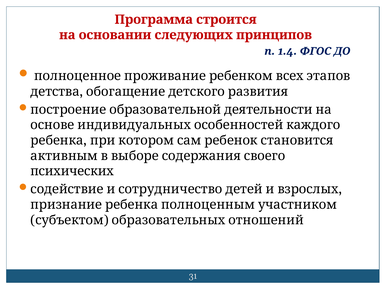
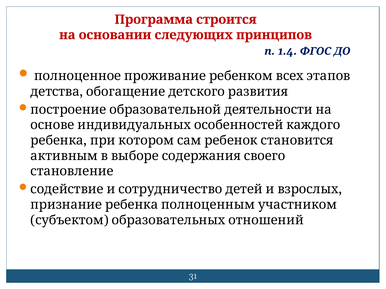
психических: психических -> становление
